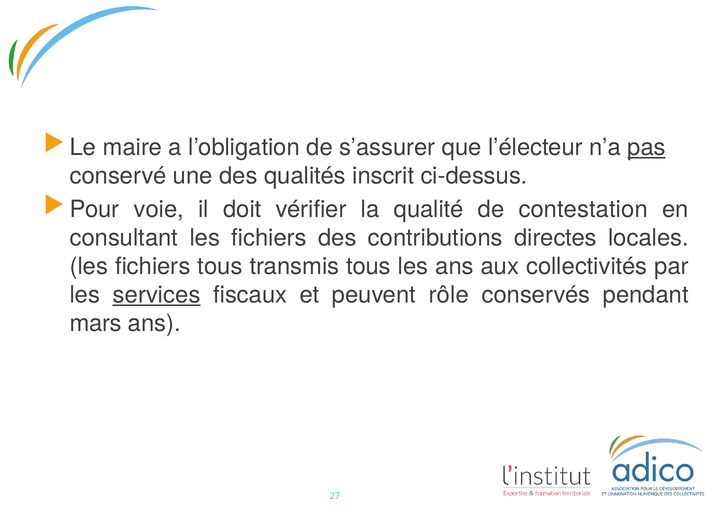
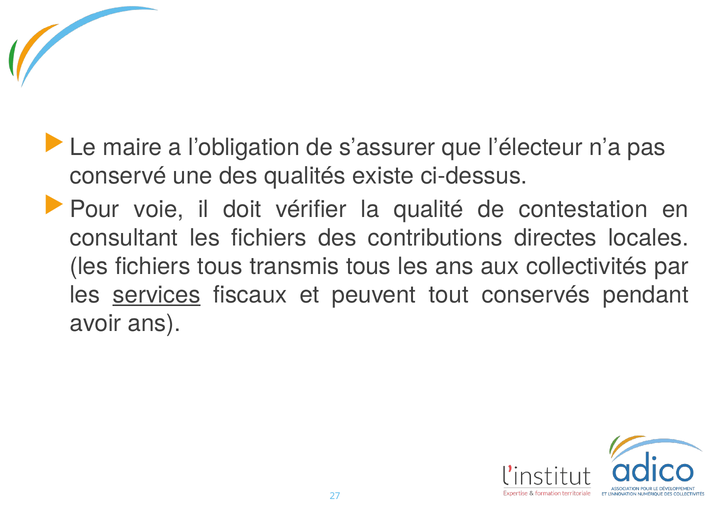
pas underline: present -> none
inscrit: inscrit -> existe
rôle: rôle -> tout
mars: mars -> avoir
